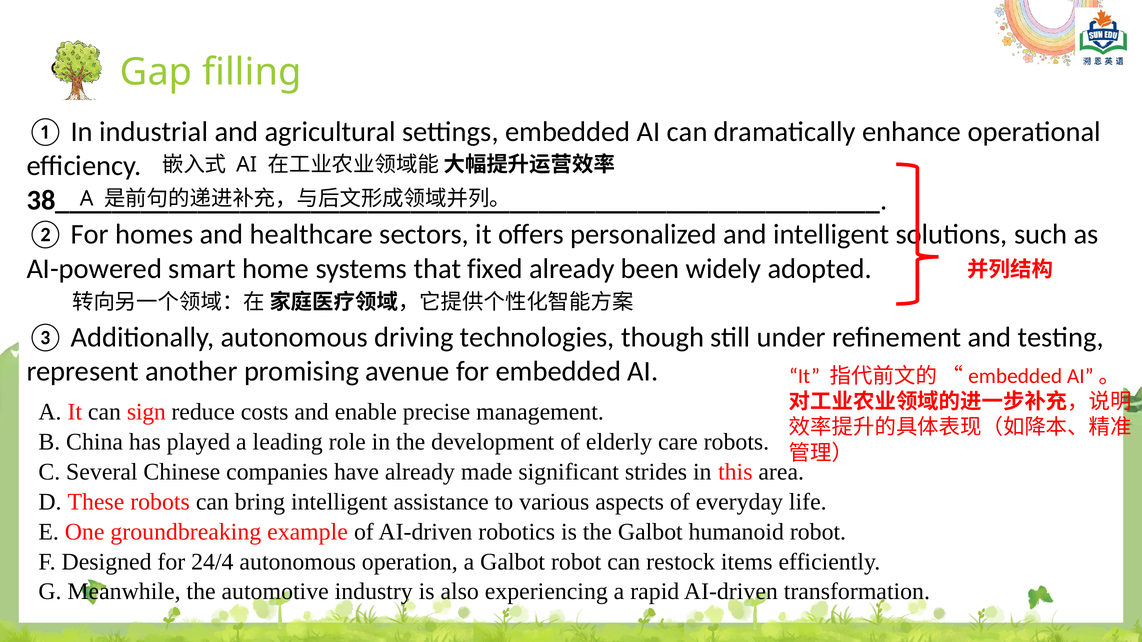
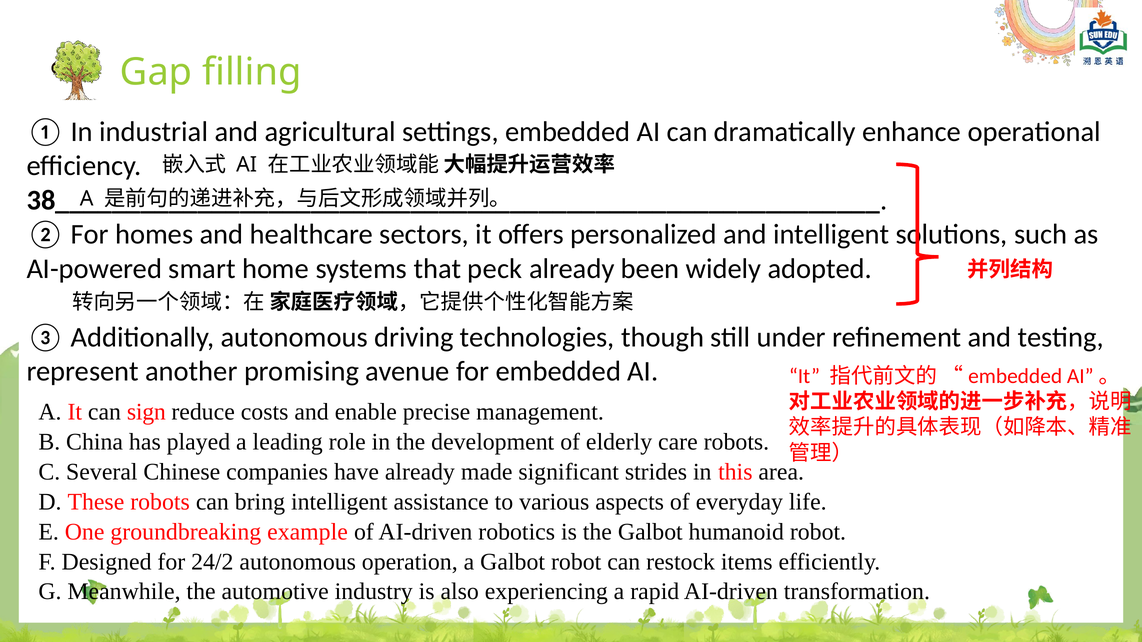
fixed: fixed -> peck
24/4: 24/4 -> 24/2
